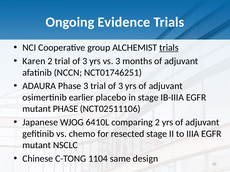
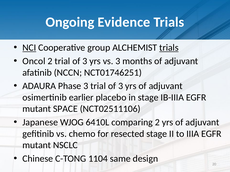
NCI underline: none -> present
Karen: Karen -> Oncol
mutant PHASE: PHASE -> SPACE
